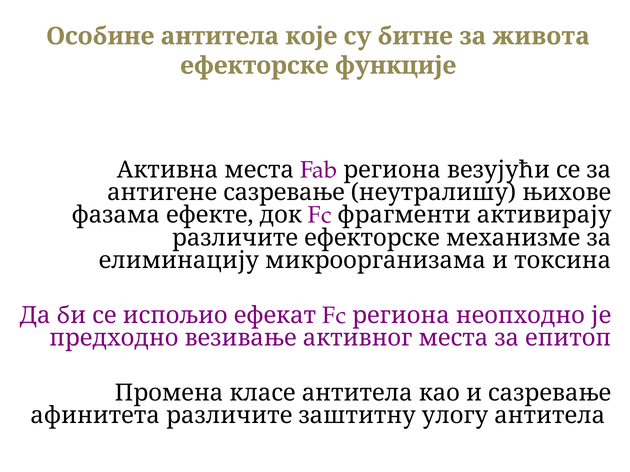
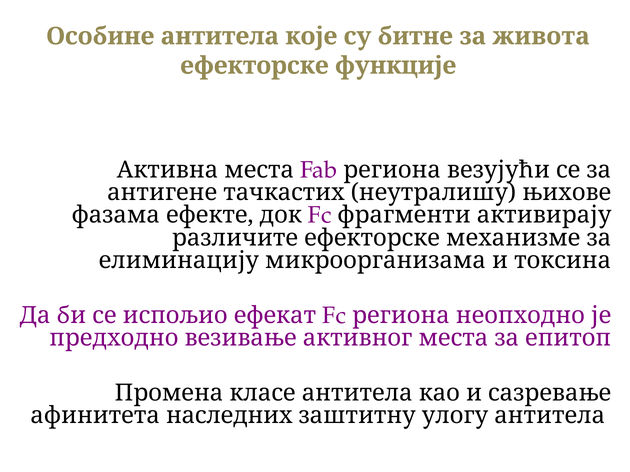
антигене сазревање: сазревање -> тачкастих
афинитета различите: различите -> наследних
